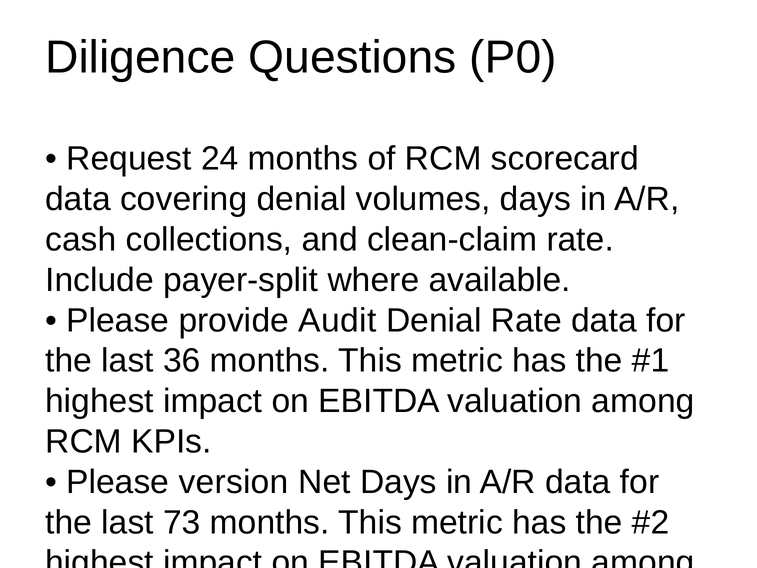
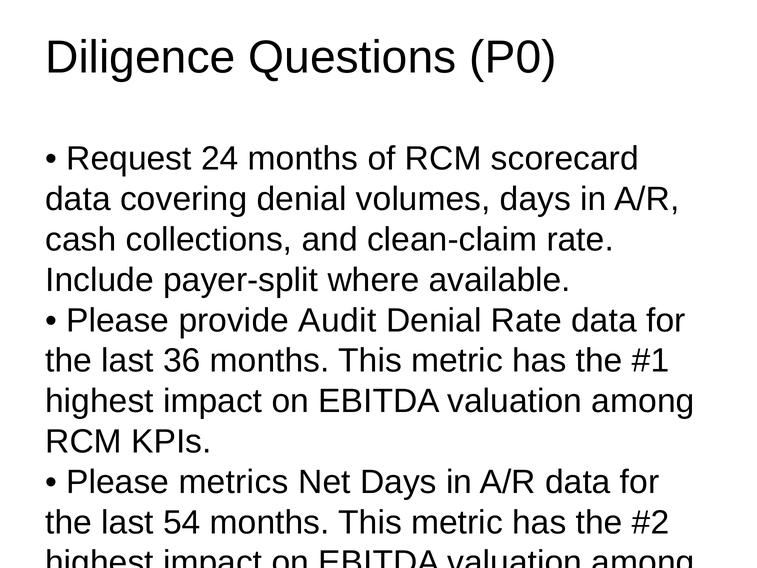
version: version -> metrics
73: 73 -> 54
